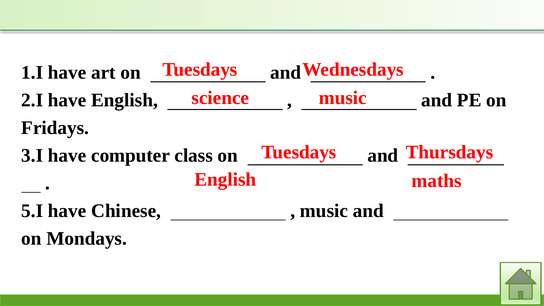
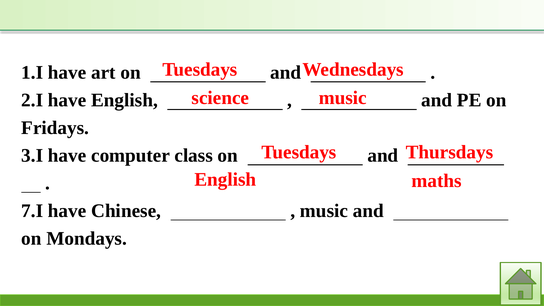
5.I: 5.I -> 7.I
